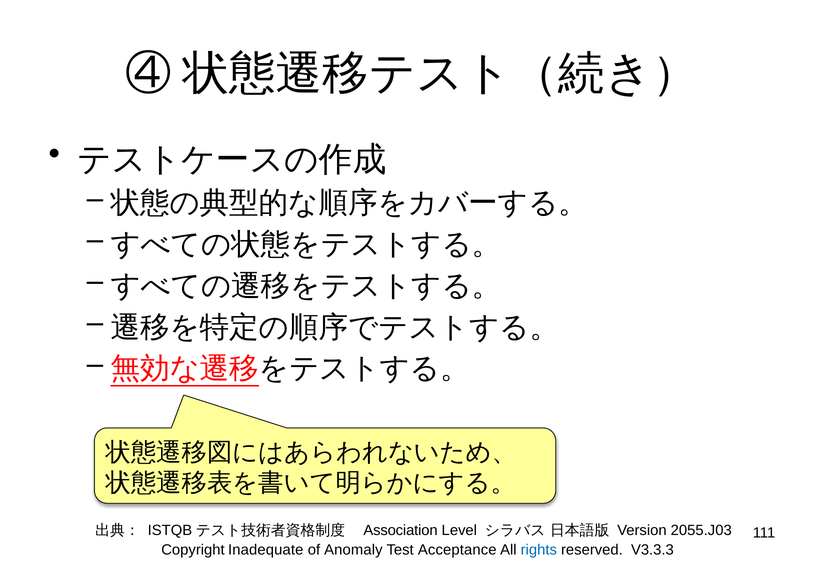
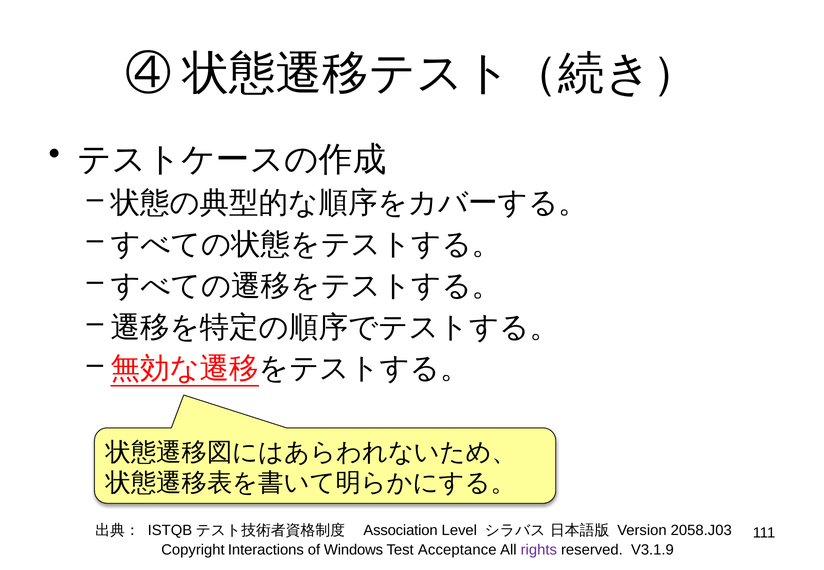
2055.J03: 2055.J03 -> 2058.J03
Inadequate: Inadequate -> Interactions
Anomaly: Anomaly -> Windows
rights colour: blue -> purple
V3.3.3: V3.3.3 -> V3.1.9
